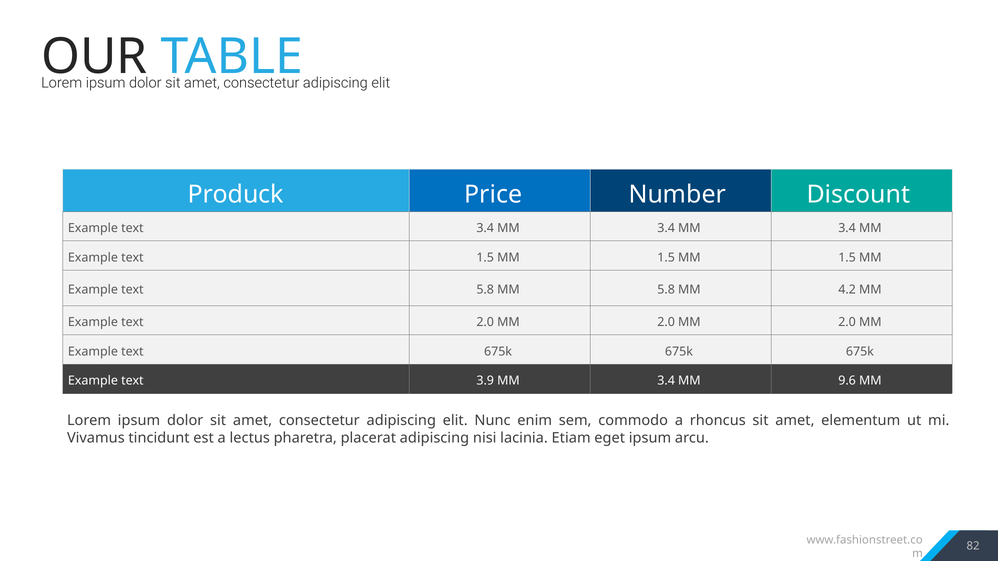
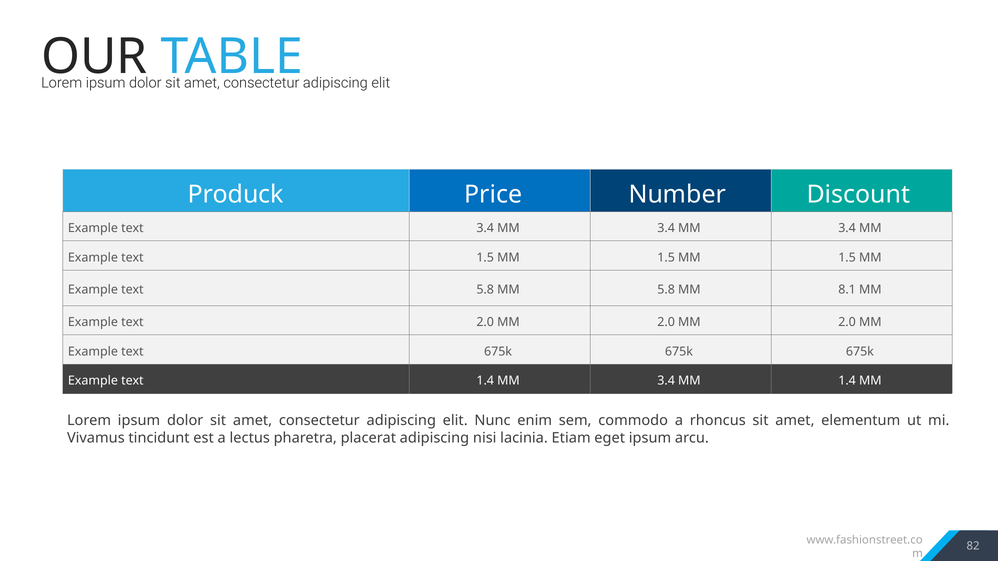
4.2: 4.2 -> 8.1
text 3.9: 3.9 -> 1.4
MM 9.6: 9.6 -> 1.4
